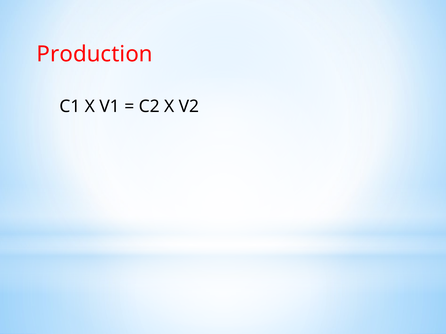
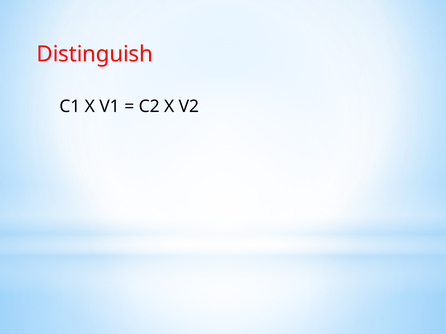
Production: Production -> Distinguish
